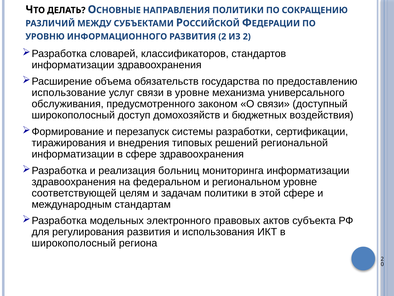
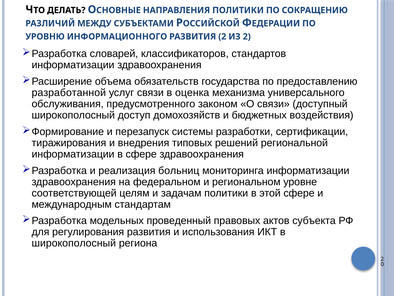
использование: использование -> разработанной
в уровне: уровне -> оценка
электронного: электронного -> проведенный
